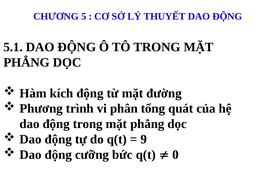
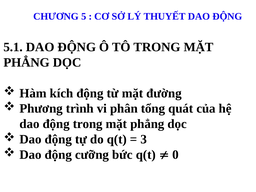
9: 9 -> 3
